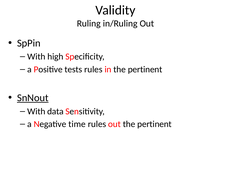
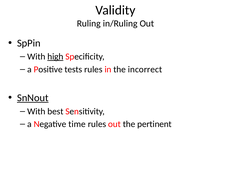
high underline: none -> present
in the pertinent: pertinent -> incorrect
data: data -> best
